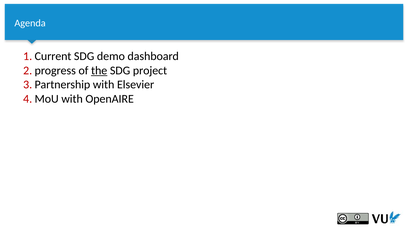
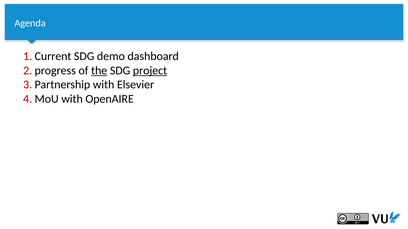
project underline: none -> present
